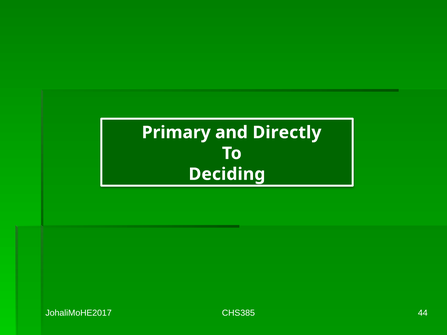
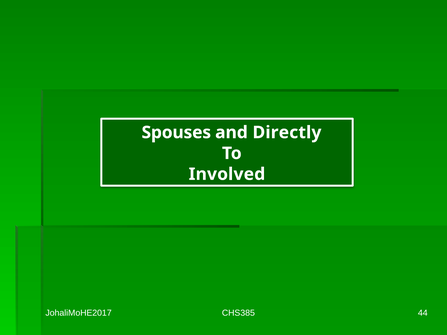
Primary: Primary -> Spouses
Deciding: Deciding -> Involved
